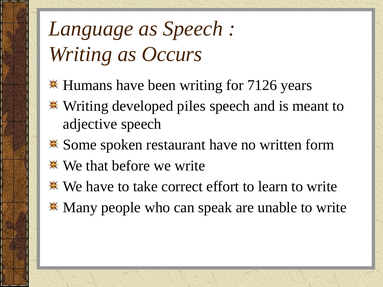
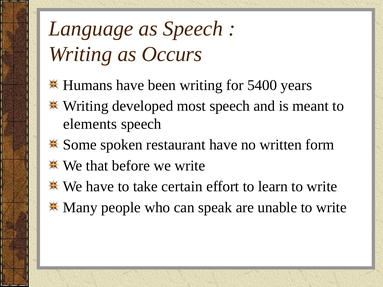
7126: 7126 -> 5400
piles: piles -> most
adjective: adjective -> elements
correct: correct -> certain
